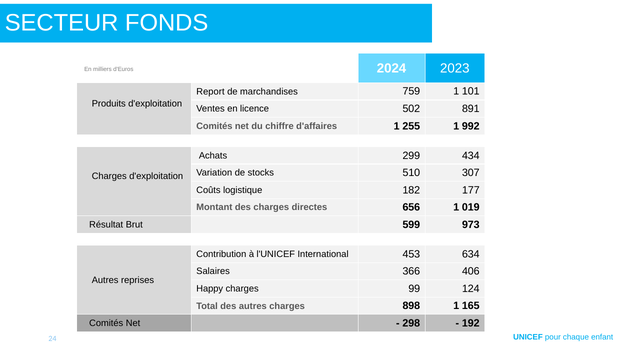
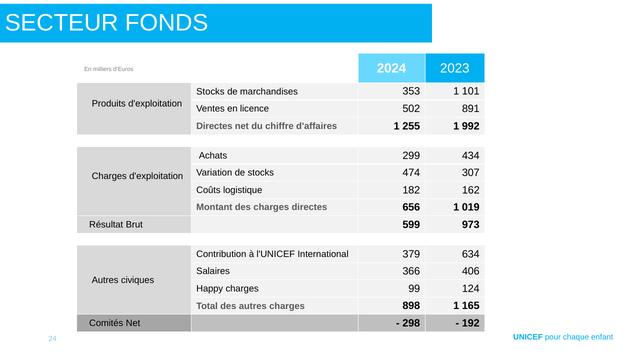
Report at (210, 92): Report -> Stocks
759: 759 -> 353
Comités at (214, 126): Comités -> Directes
510: 510 -> 474
177: 177 -> 162
453: 453 -> 379
reprises: reprises -> civiques
